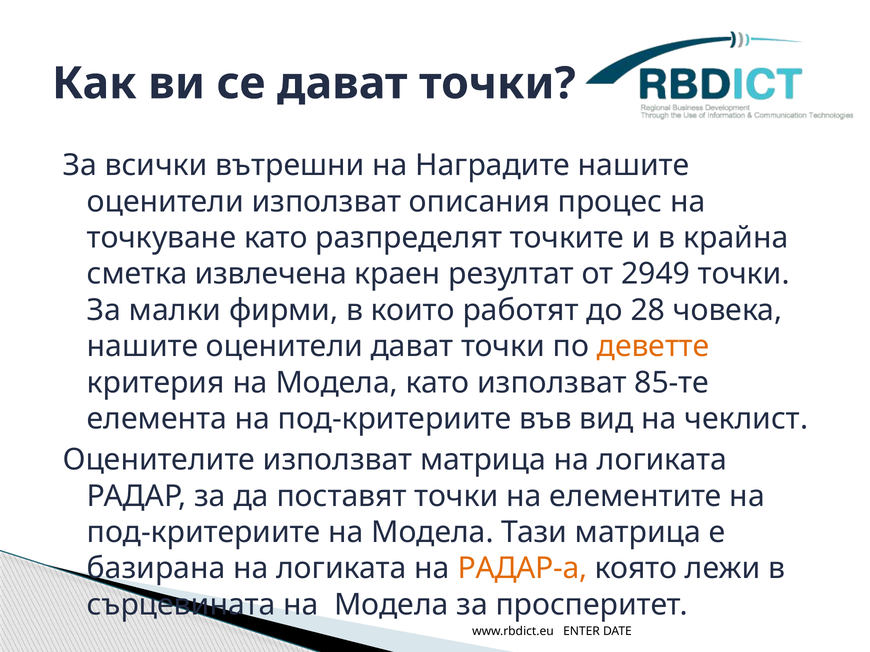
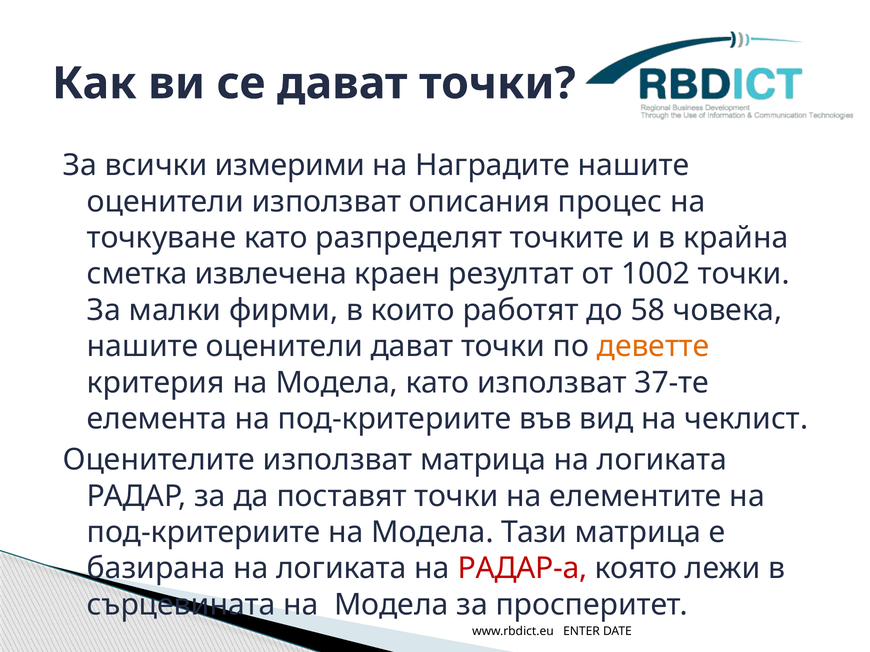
вътрешни: вътрешни -> измерими
2949: 2949 -> 1002
28: 28 -> 58
85-те: 85-те -> 37-те
РАДАР-а colour: orange -> red
